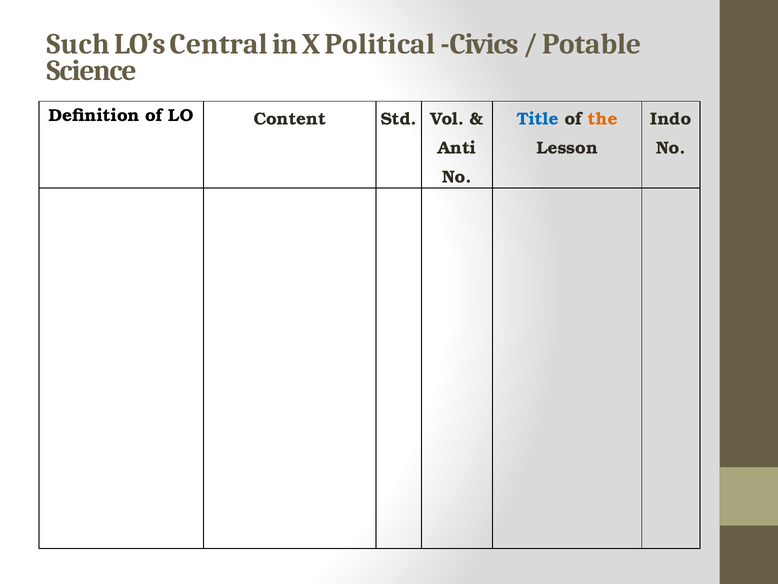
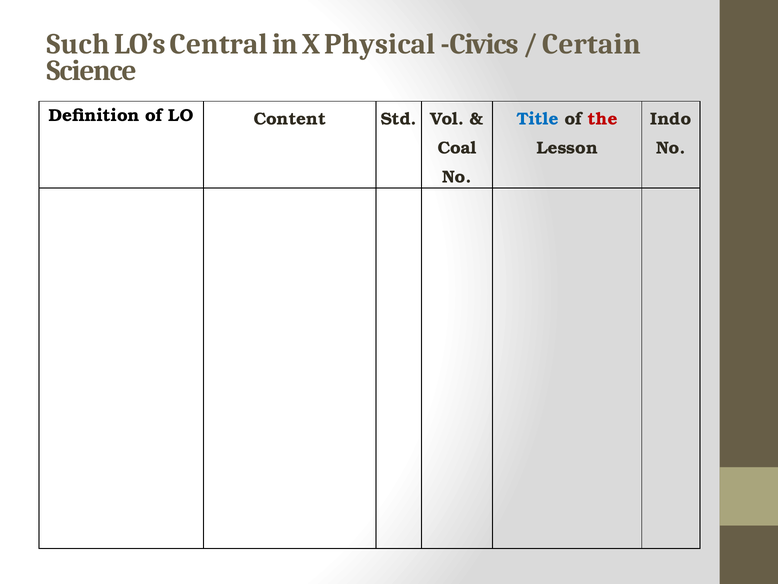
Political: Political -> Physical
Potable: Potable -> Certain
the colour: orange -> red
Anti: Anti -> Coal
